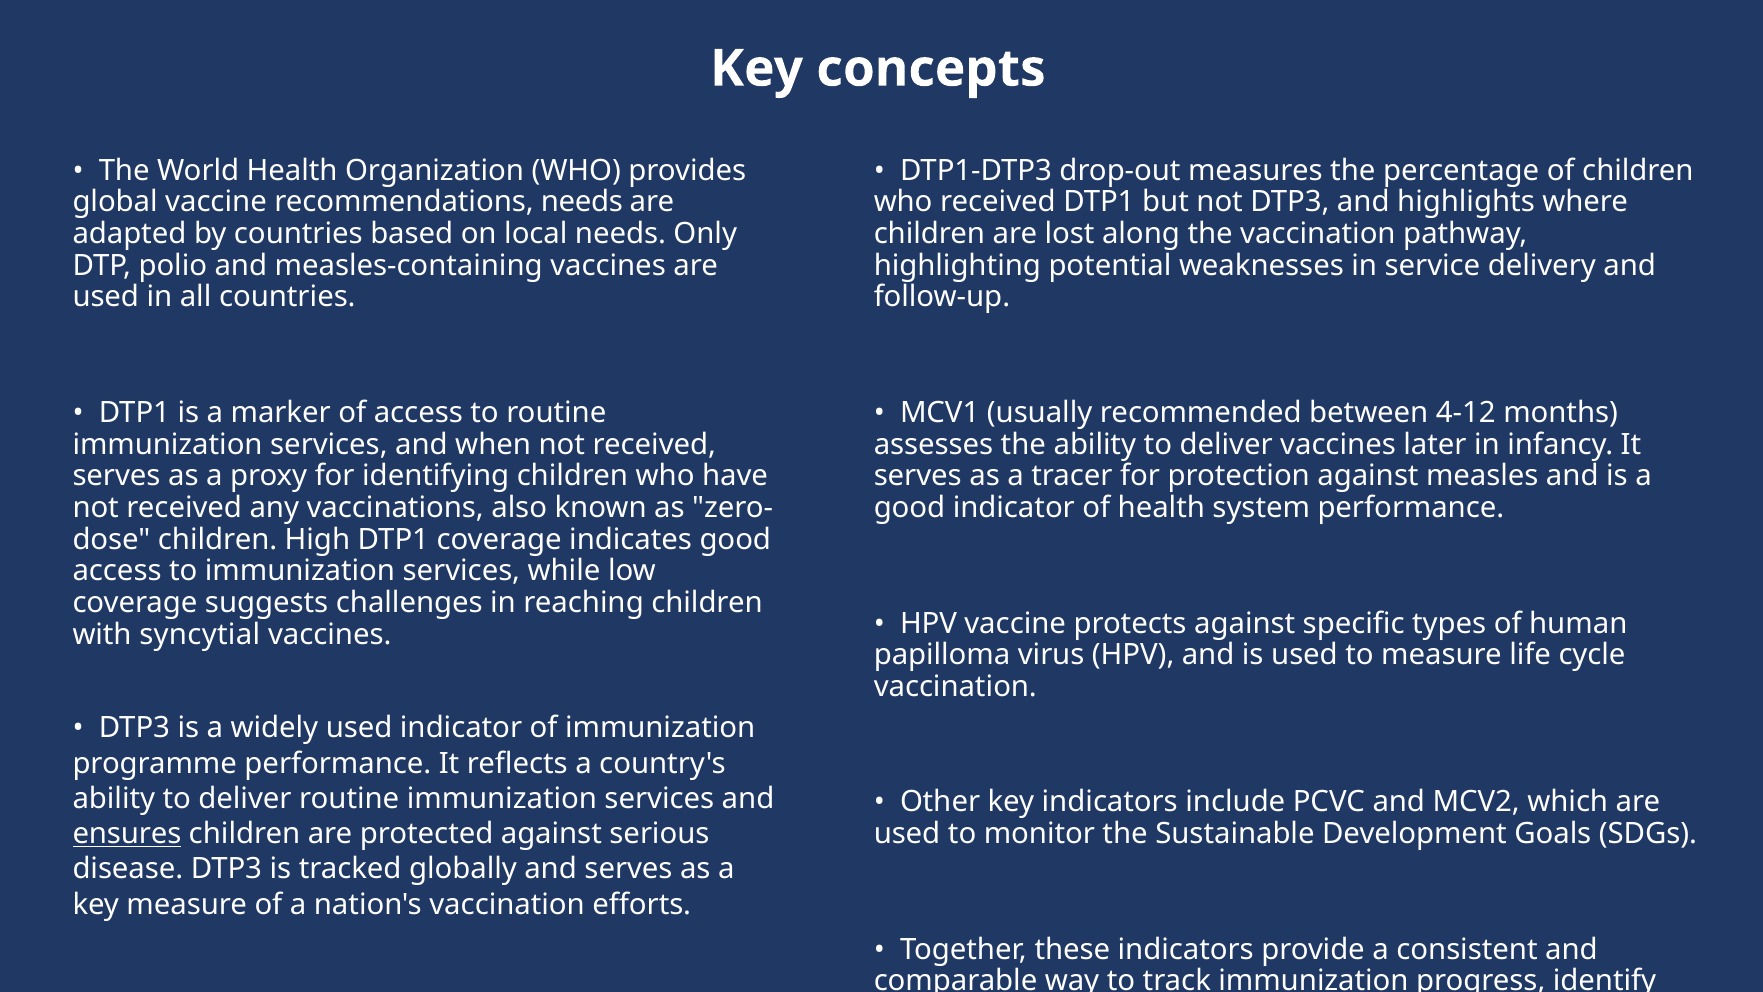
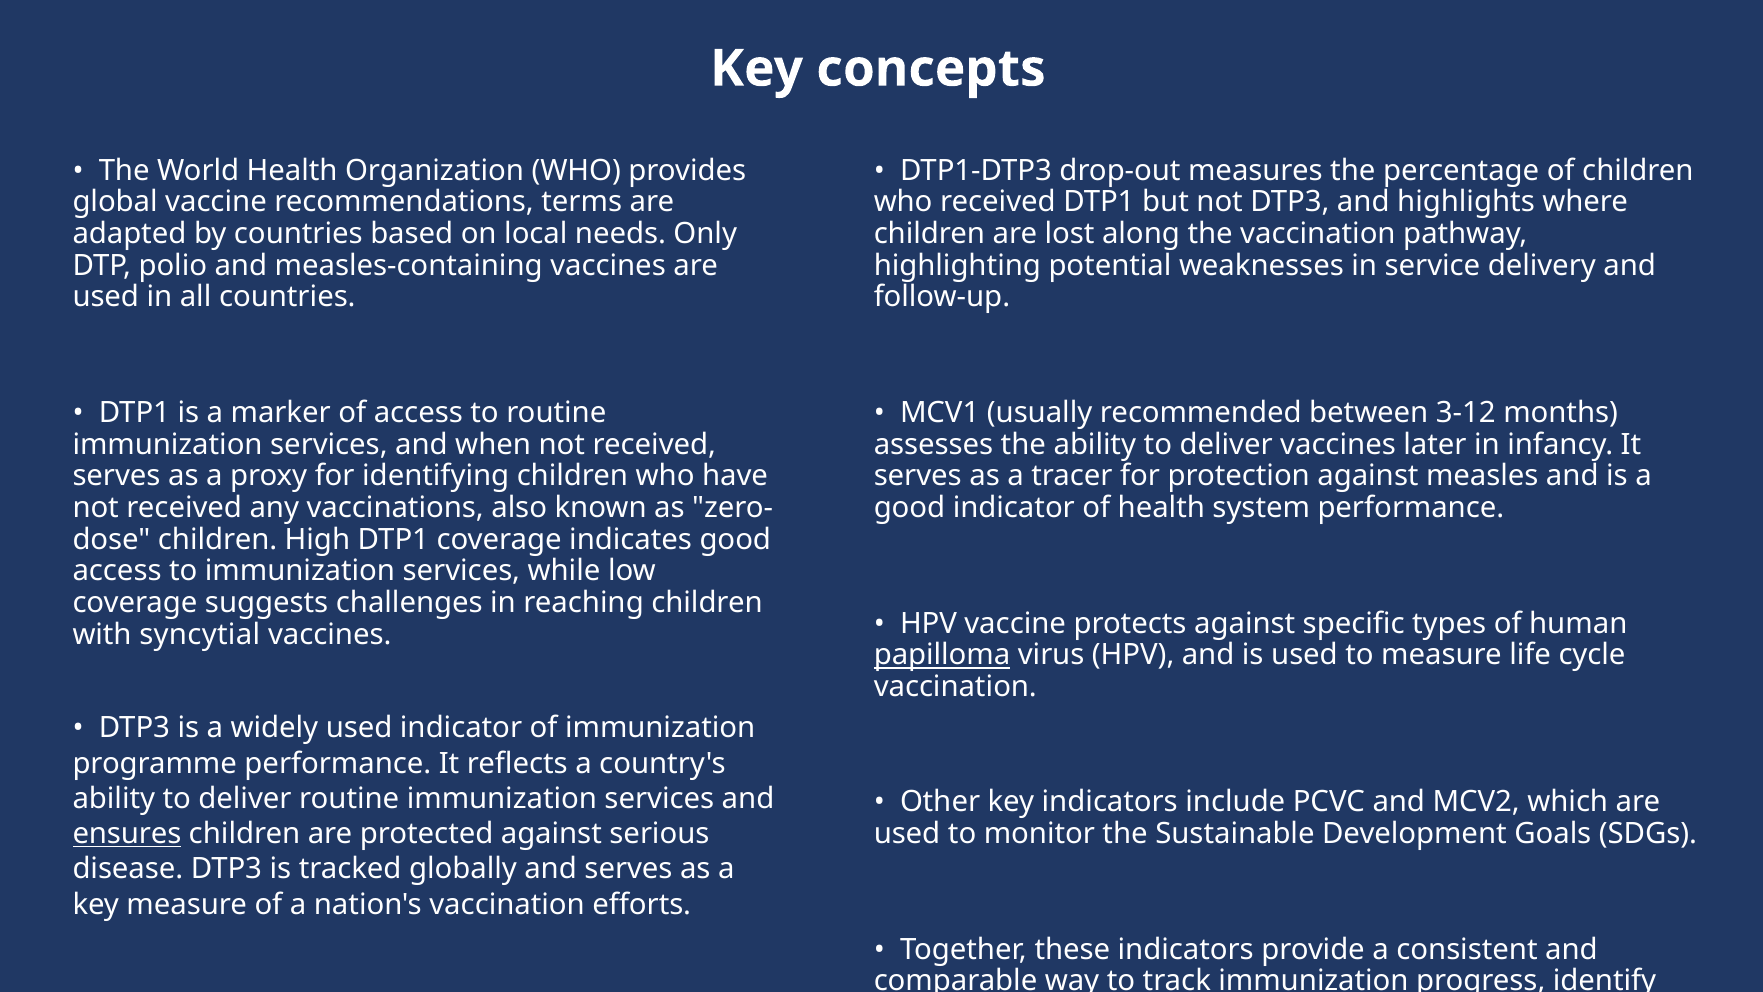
recommendations needs: needs -> terms
4-12: 4-12 -> 3-12
papilloma underline: none -> present
